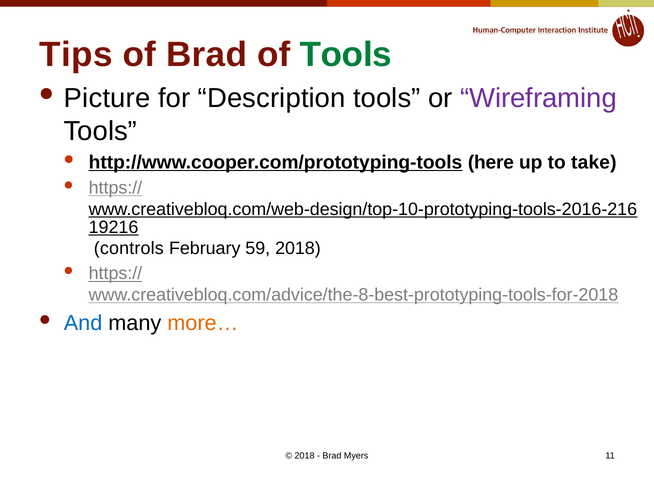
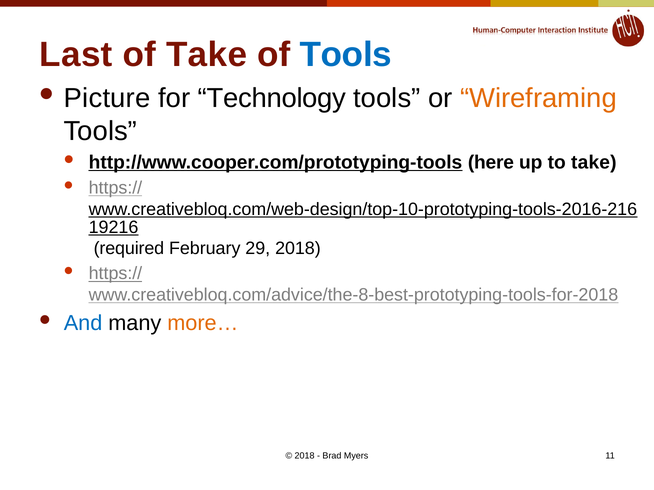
Tips: Tips -> Last
of Brad: Brad -> Take
Tools at (346, 55) colour: green -> blue
Description: Description -> Technology
Wireframing colour: purple -> orange
controls: controls -> required
59: 59 -> 29
